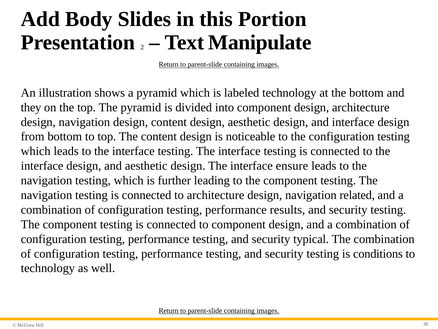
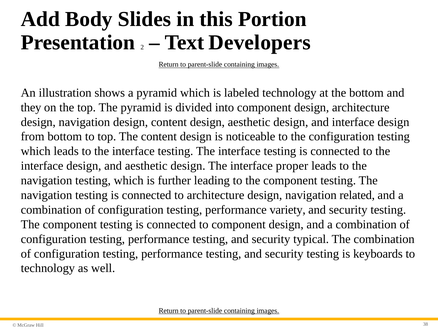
Manipulate: Manipulate -> Developers
ensure: ensure -> proper
results: results -> variety
conditions: conditions -> keyboards
